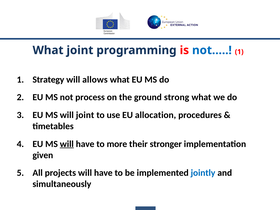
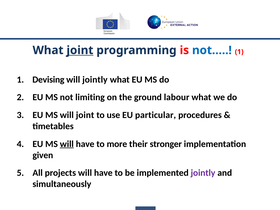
joint at (80, 50) underline: none -> present
Strategy: Strategy -> Devising
will allows: allows -> jointly
process: process -> limiting
strong: strong -> labour
allocation: allocation -> particular
jointly at (203, 173) colour: blue -> purple
